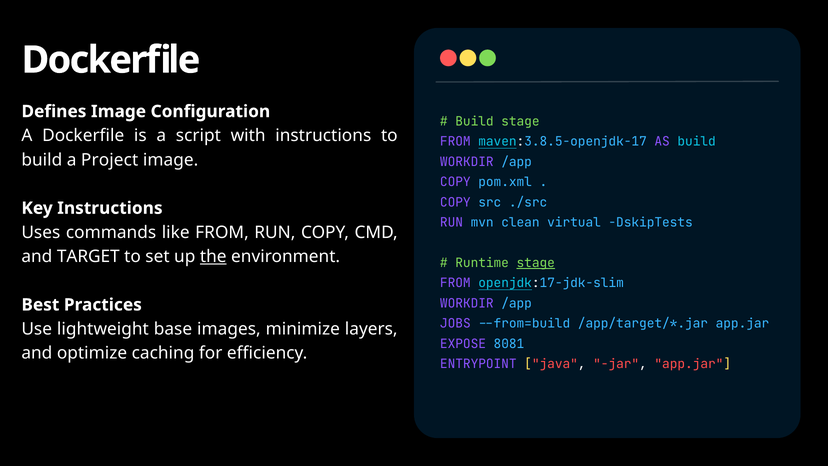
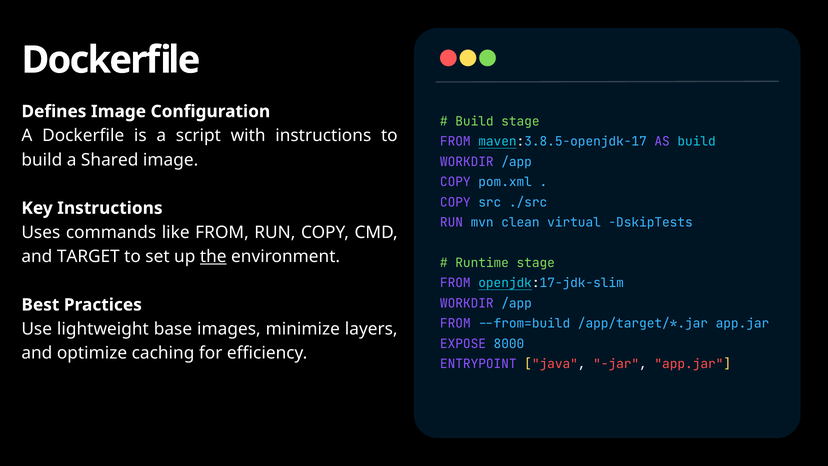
Project: Project -> Shared
stage at (536, 263) underline: present -> none
JOBS at (455, 323): JOBS -> FROM
8081: 8081 -> 8000
